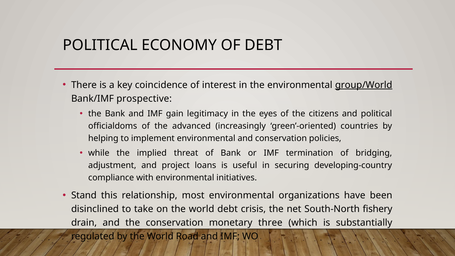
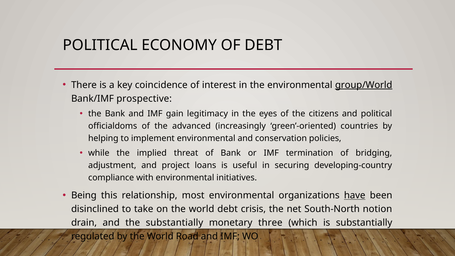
Stand: Stand -> Being
have underline: none -> present
fishery: fishery -> notion
the conservation: conservation -> substantially
